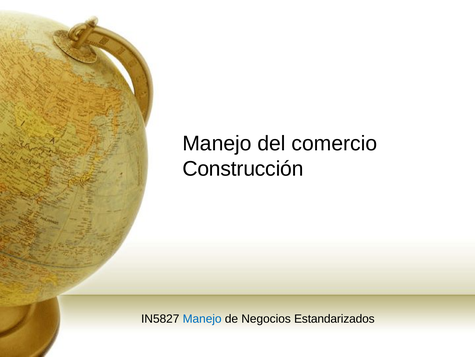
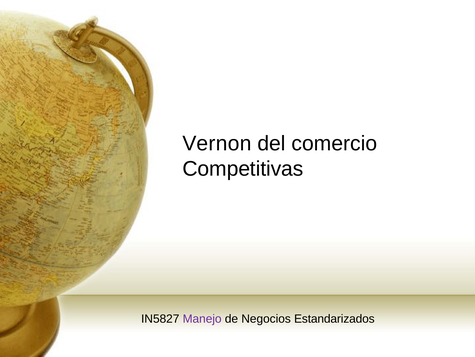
Manejo at (217, 143): Manejo -> Vernon
Construcción: Construcción -> Competitivas
Manejo at (202, 318) colour: blue -> purple
